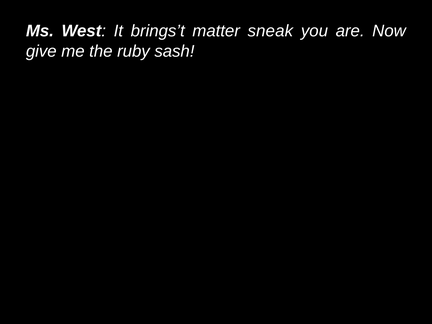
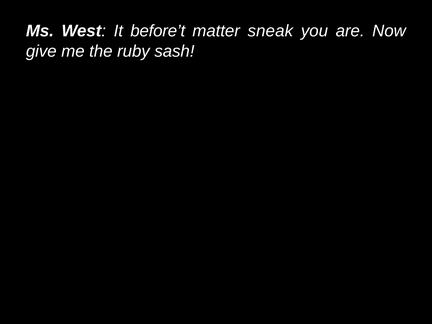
brings’t: brings’t -> before’t
